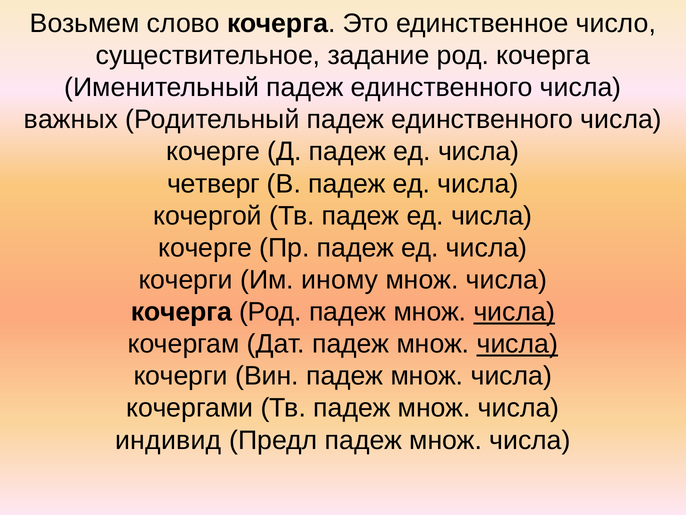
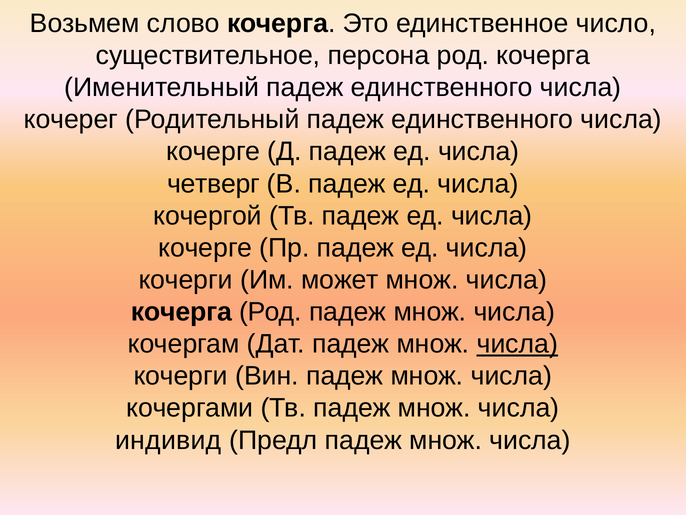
задание: задание -> персона
важных: важных -> кочерег
иному: иному -> может
числа at (514, 312) underline: present -> none
